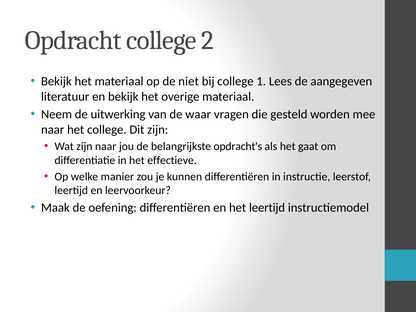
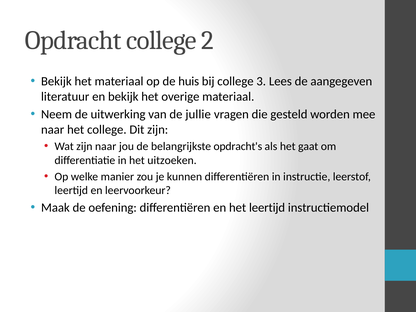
niet: niet -> huis
1: 1 -> 3
waar: waar -> jullie
effectieve: effectieve -> uitzoeken
